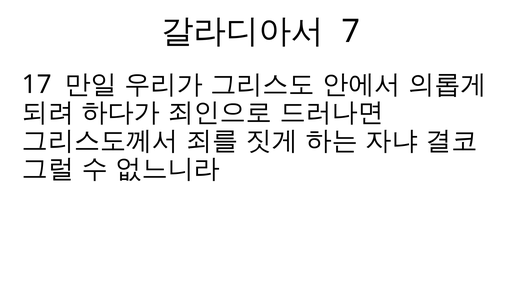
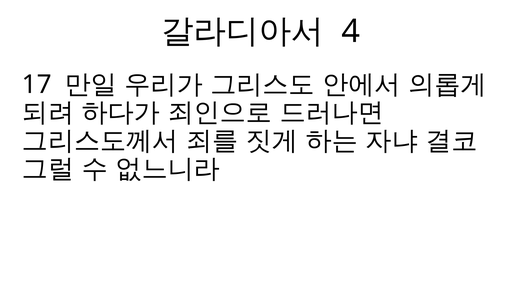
7: 7 -> 4
